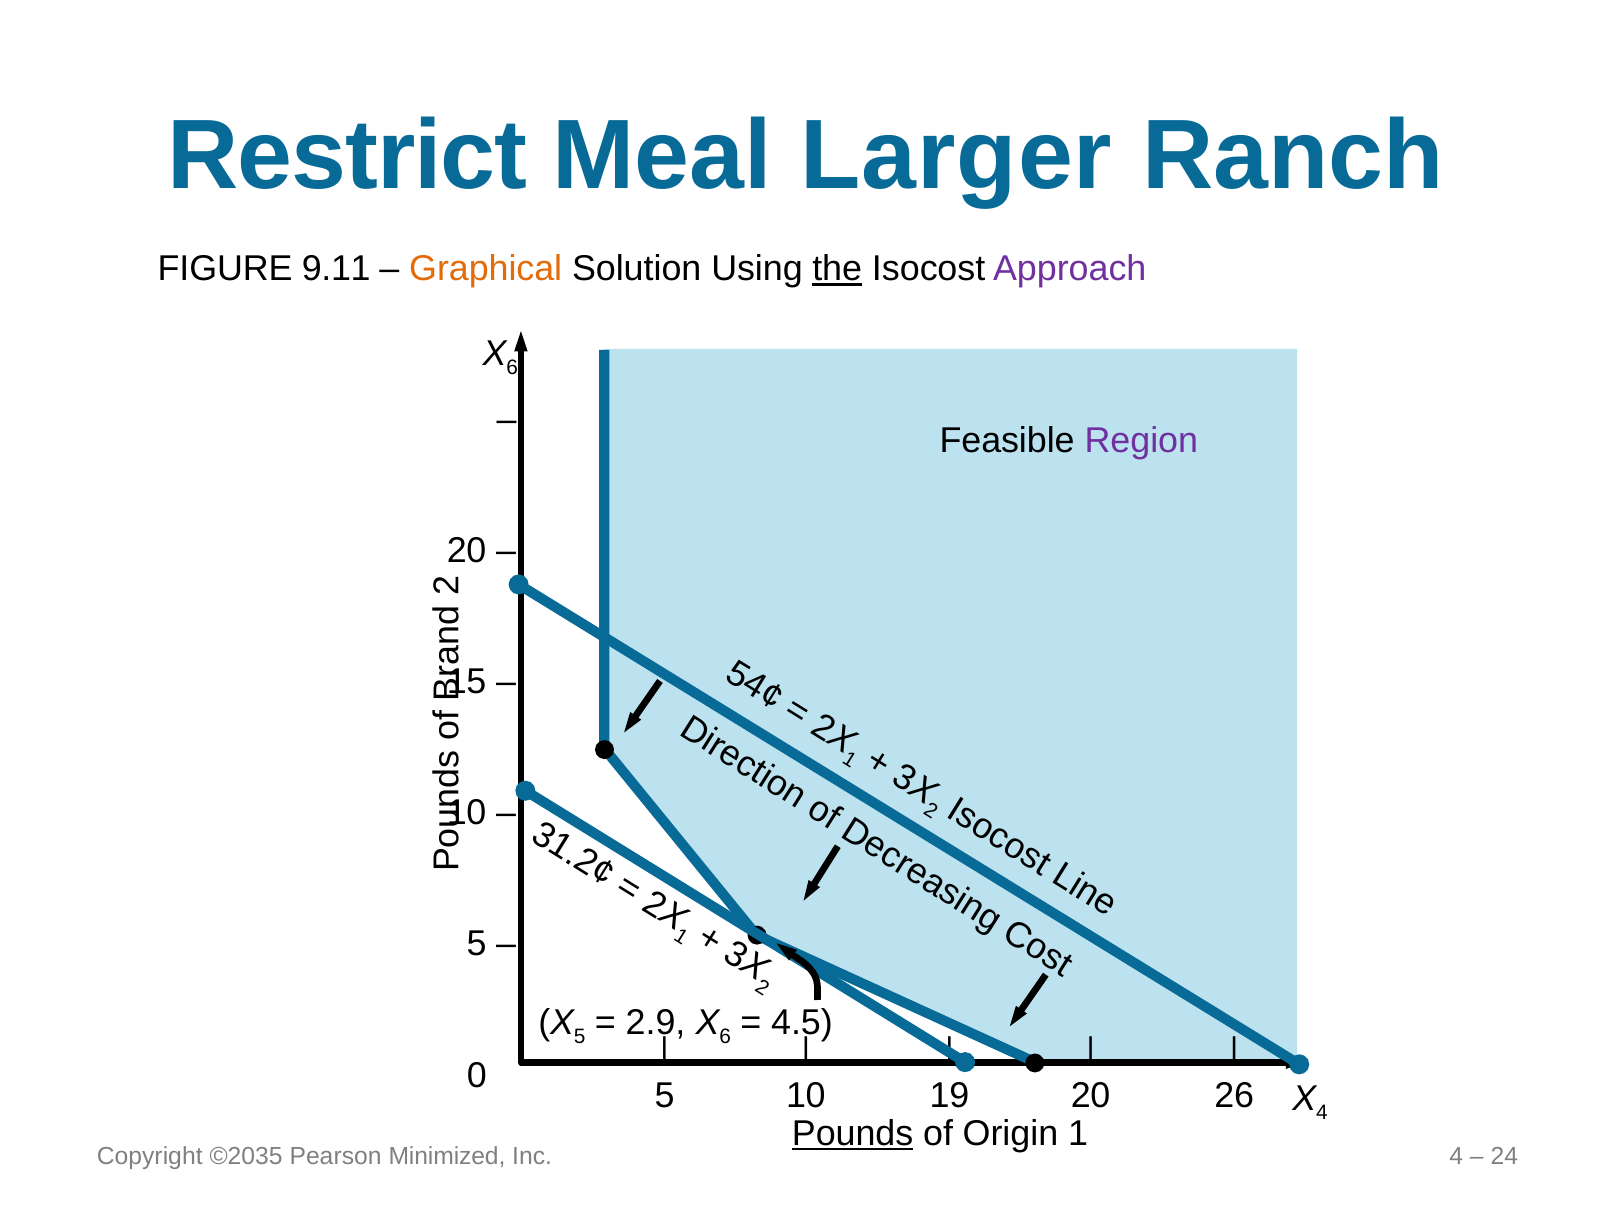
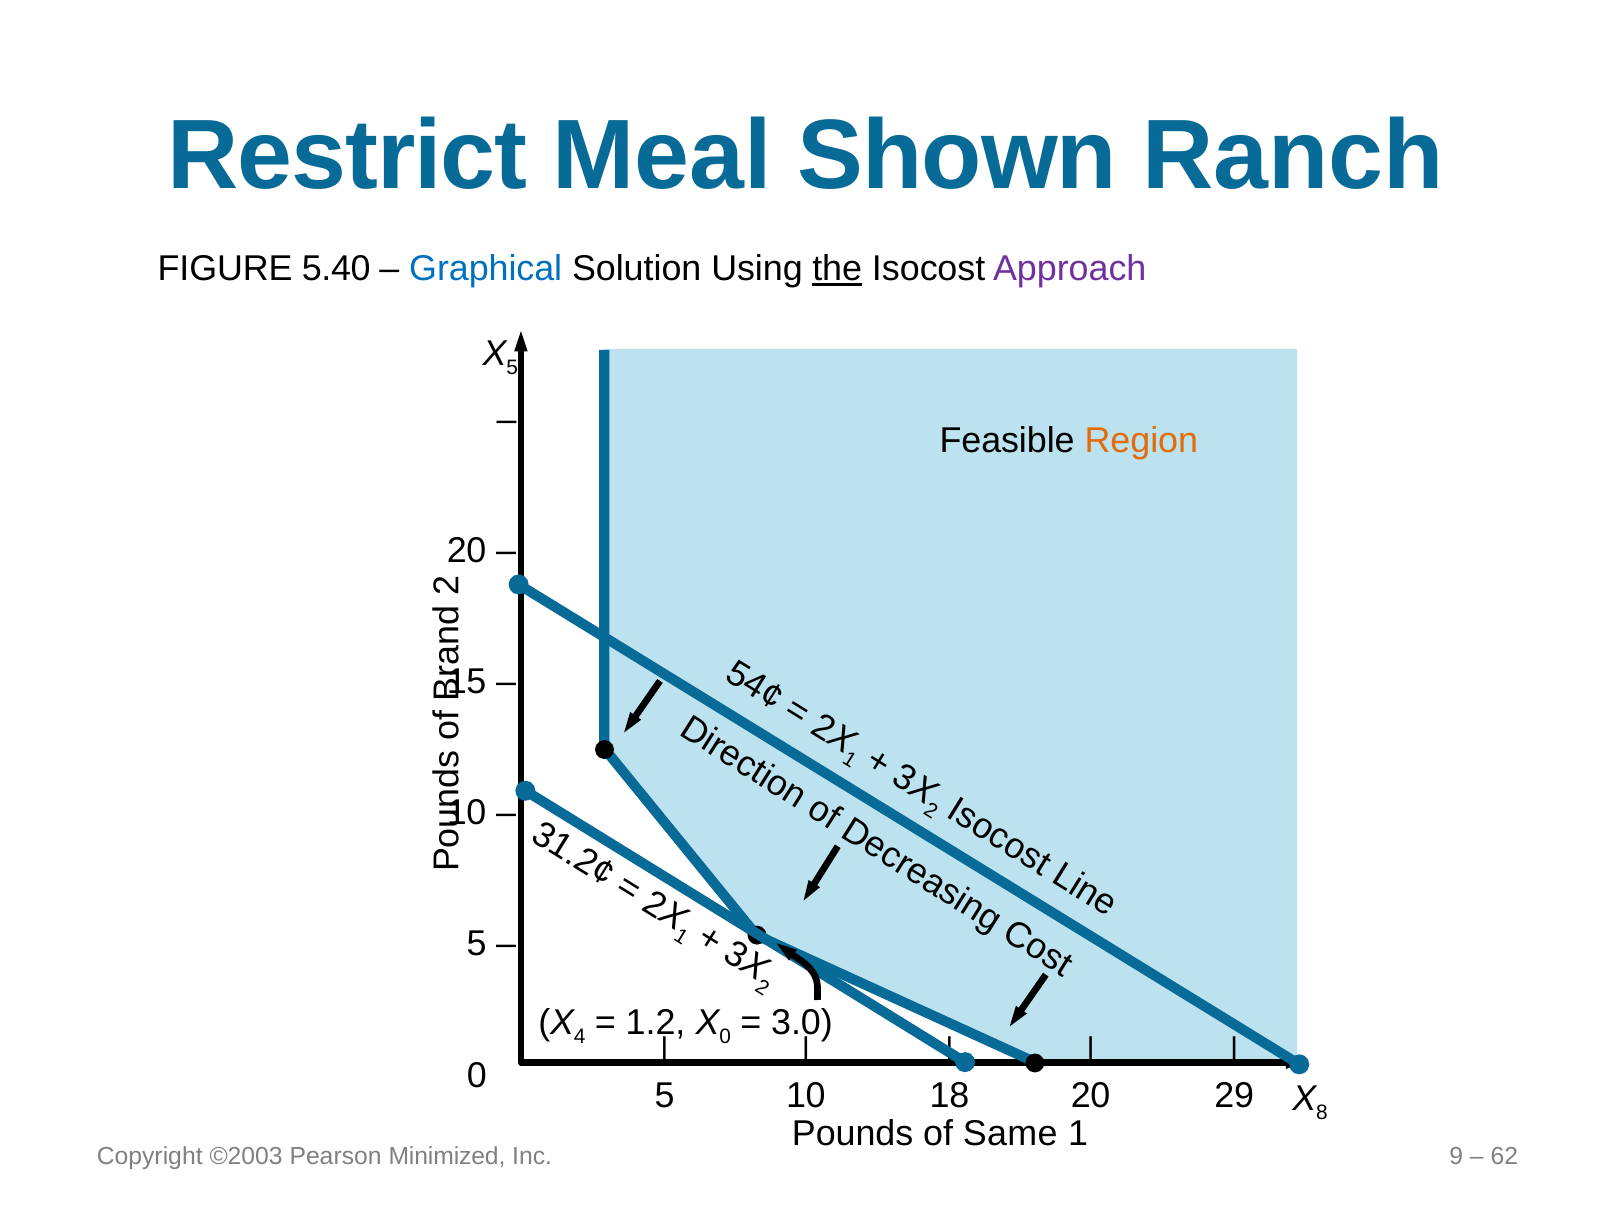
Larger: Larger -> Shown
9.11: 9.11 -> 5.40
Graphical colour: orange -> blue
6 at (512, 368): 6 -> 5
Region colour: purple -> orange
5 at (580, 1037): 5 -> 4
2.9: 2.9 -> 1.2
6 at (725, 1037): 6 -> 0
4.5: 4.5 -> 3.0
19: 19 -> 18
26: 26 -> 29
4 at (1322, 1112): 4 -> 8
Pounds underline: present -> none
Origin: Origin -> Same
©2035: ©2035 -> ©2003
Inc 4: 4 -> 9
24: 24 -> 62
